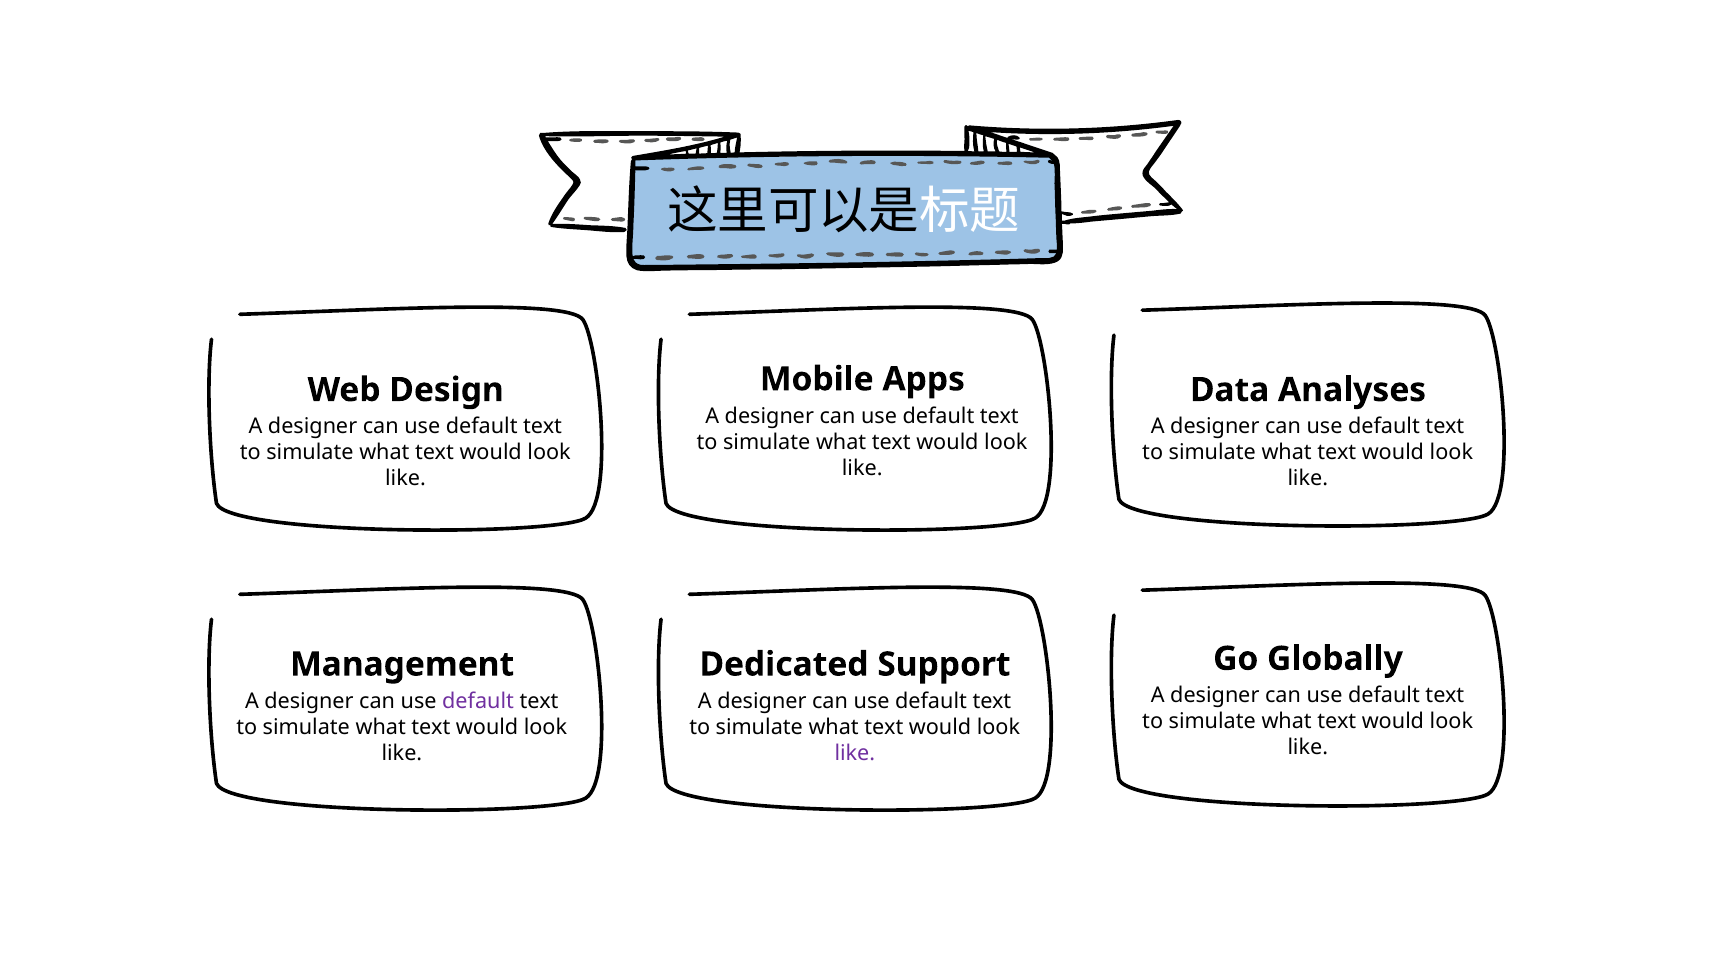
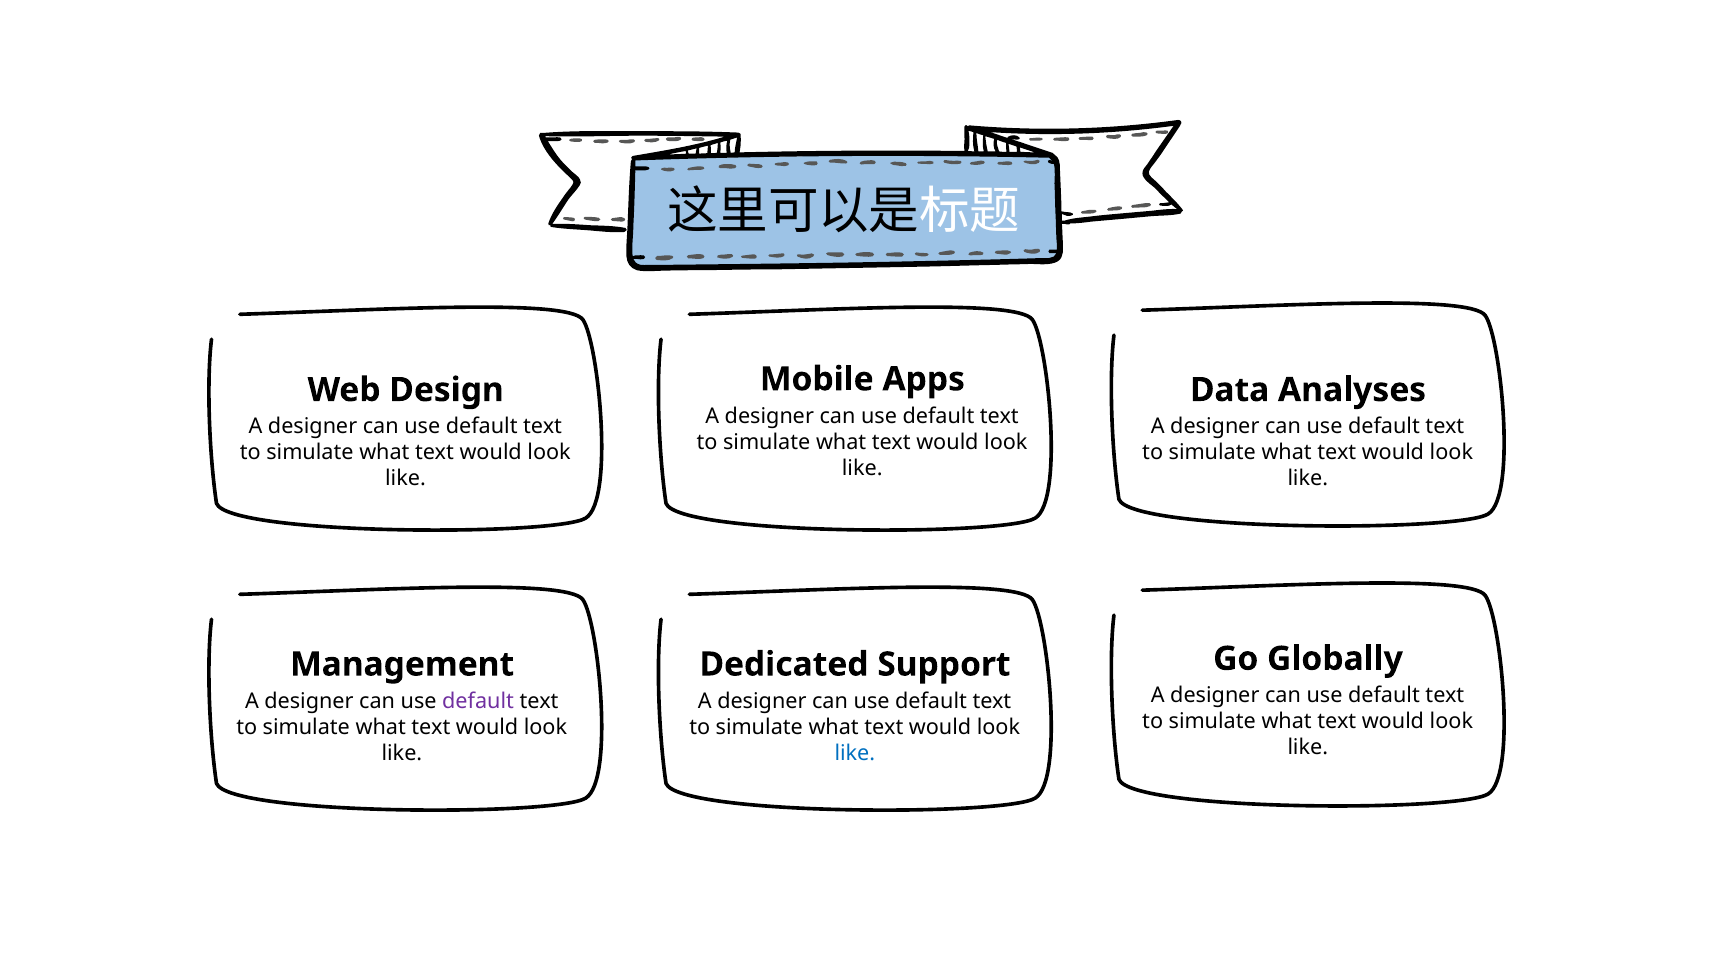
like at (855, 753) colour: purple -> blue
